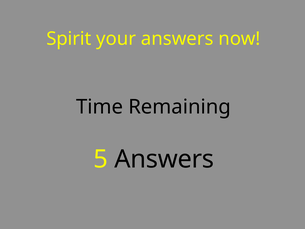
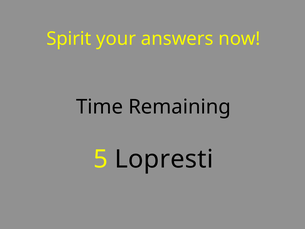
5 Answers: Answers -> Lopresti
